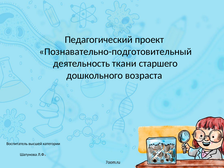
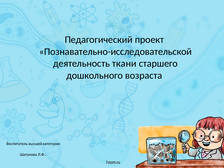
Познавательно-подготовительный: Познавательно-подготовительный -> Познавательно-исследовательской
